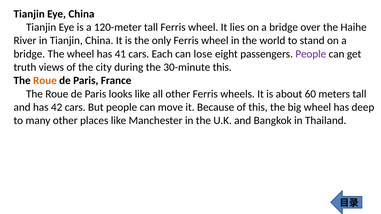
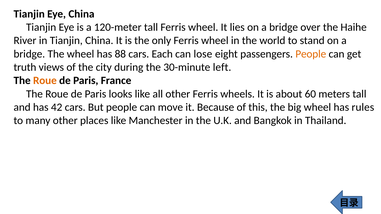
41: 41 -> 88
People at (311, 54) colour: purple -> orange
30-minute this: this -> left
deep: deep -> rules
